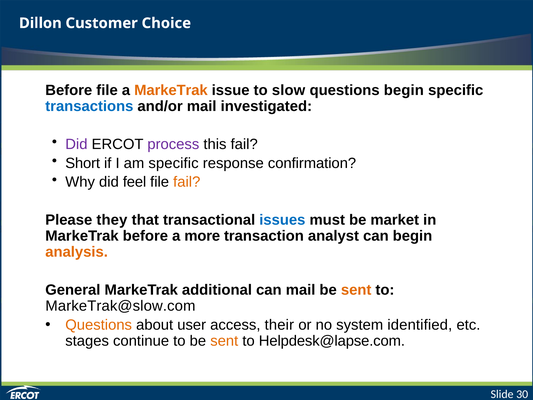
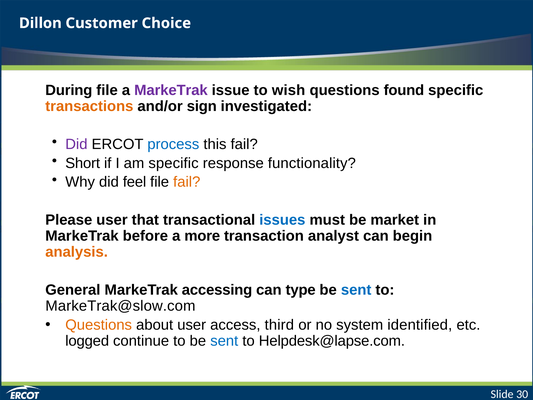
Before at (69, 90): Before -> During
MarkeTrak at (171, 90) colour: orange -> purple
slow: slow -> wish
questions begin: begin -> found
transactions colour: blue -> orange
and/or mail: mail -> sign
process colour: purple -> blue
confirmation: confirmation -> functionality
Please they: they -> user
additional: additional -> accessing
can mail: mail -> type
sent at (356, 290) colour: orange -> blue
their: their -> third
stages: stages -> logged
sent at (224, 341) colour: orange -> blue
